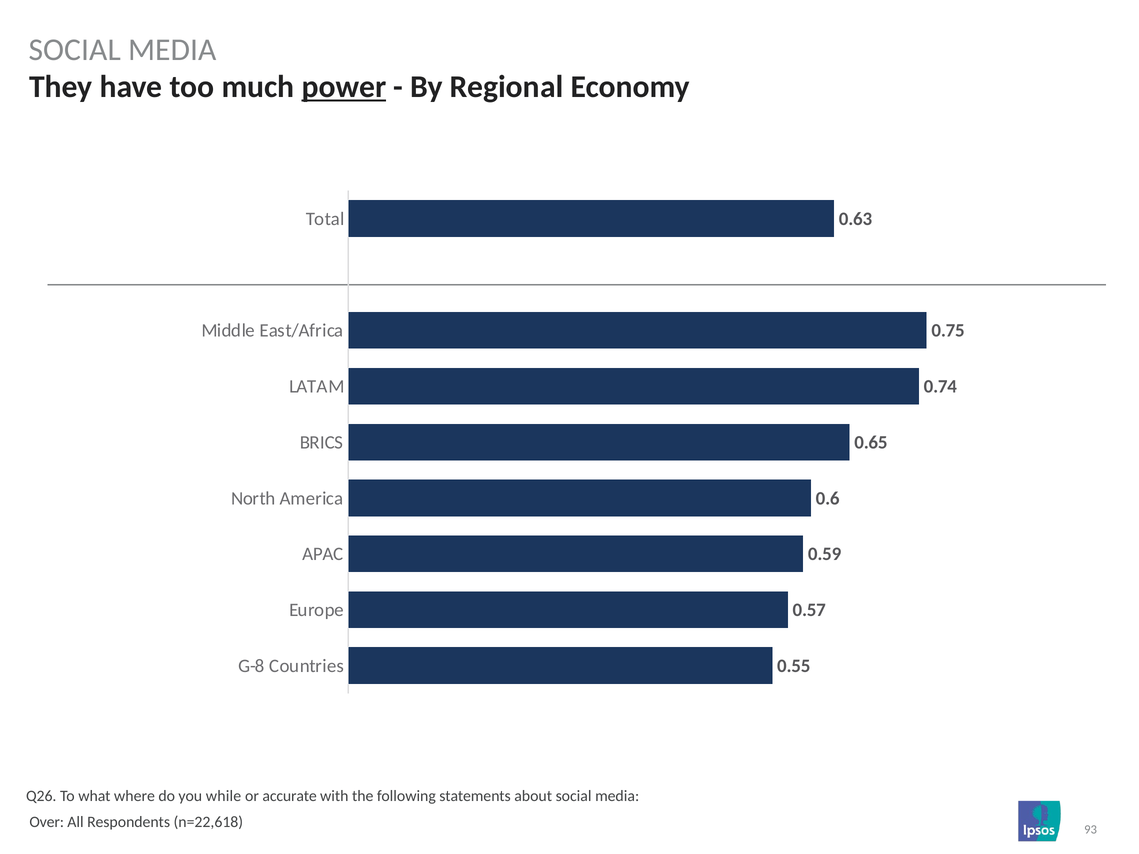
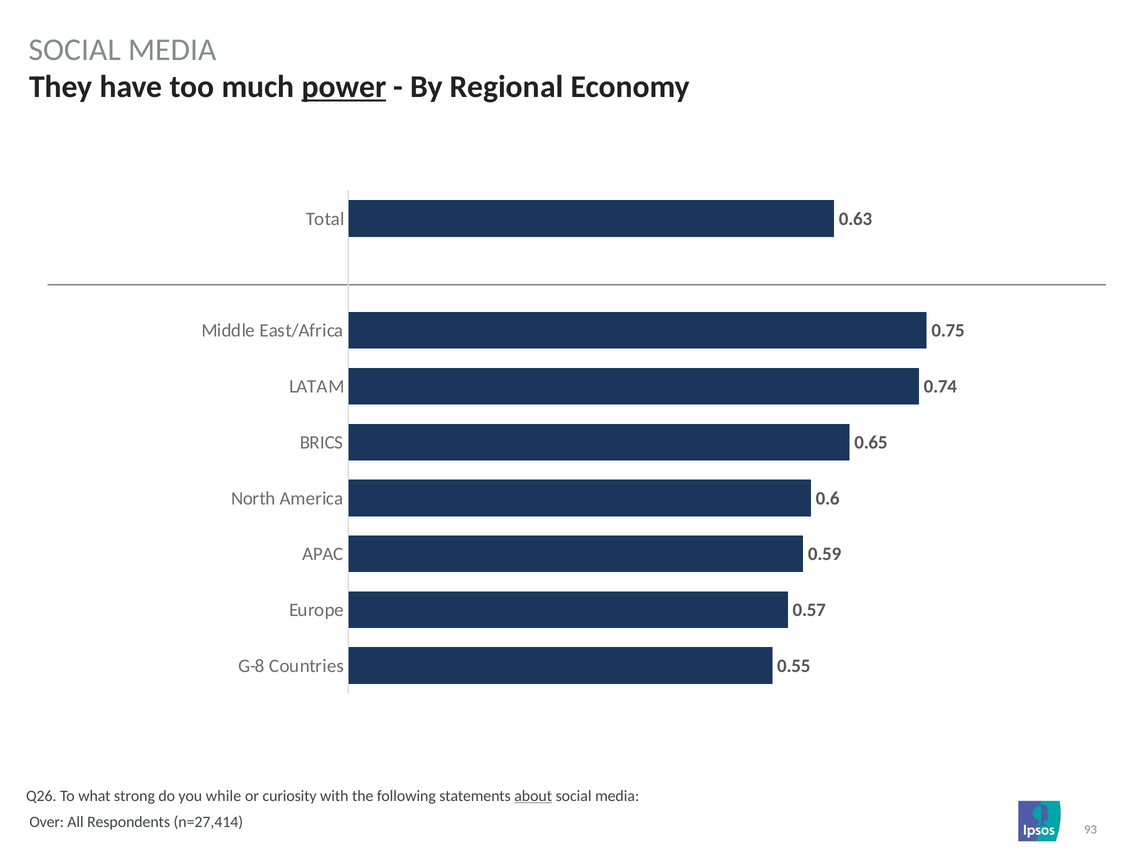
where: where -> strong
accurate: accurate -> curiosity
about underline: none -> present
n=22,618: n=22,618 -> n=27,414
